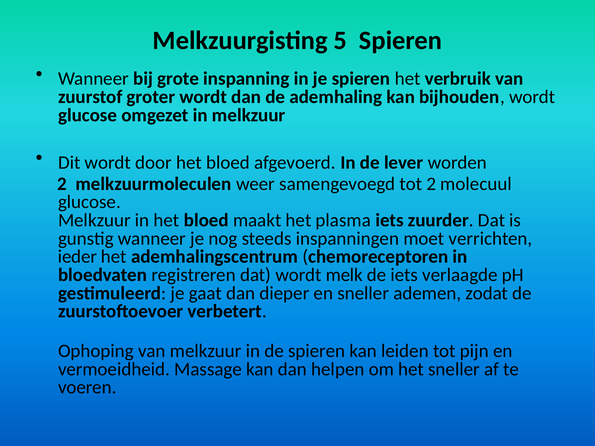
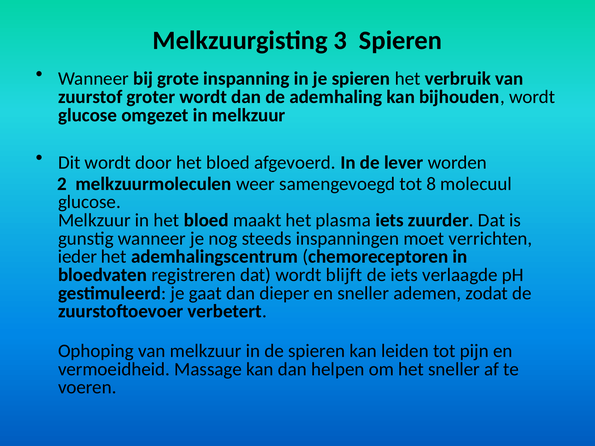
5: 5 -> 3
tot 2: 2 -> 8
melk: melk -> blijft
